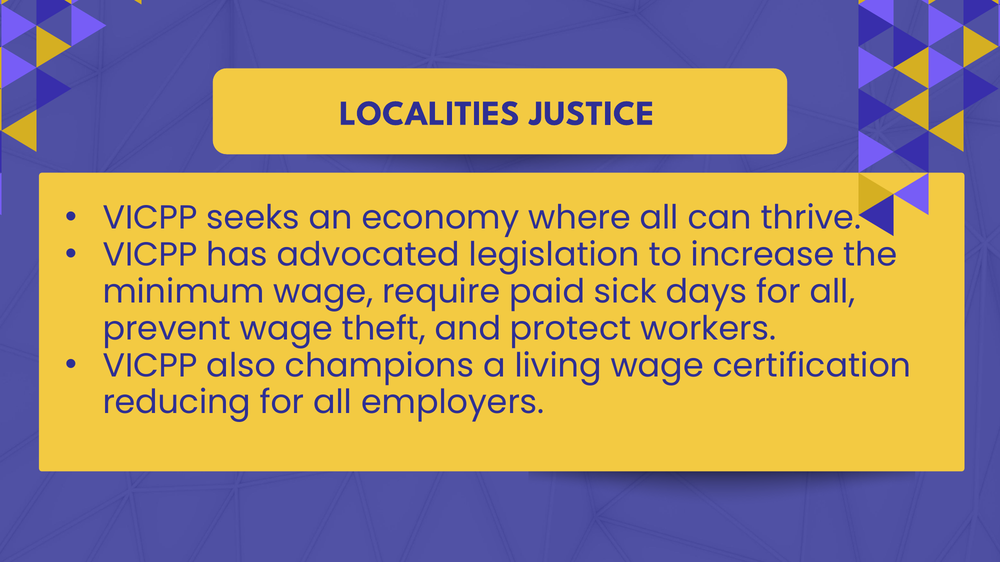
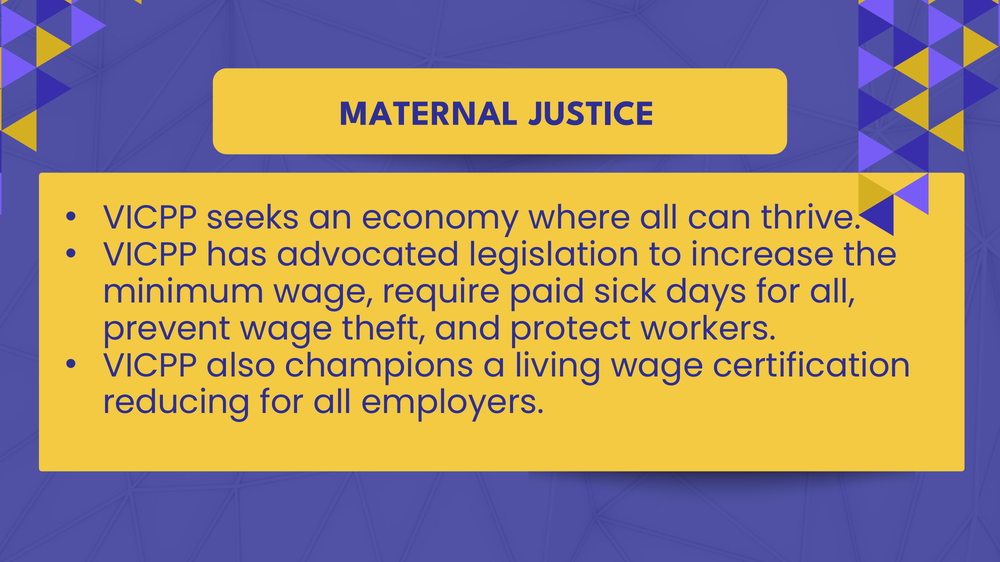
LOCALITIES: LOCALITIES -> MATERNAL
